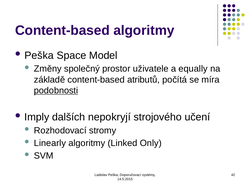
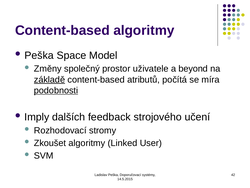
equally: equally -> beyond
základě underline: none -> present
nepokryjí: nepokryjí -> feedback
Linearly: Linearly -> Zkoušet
Only: Only -> User
